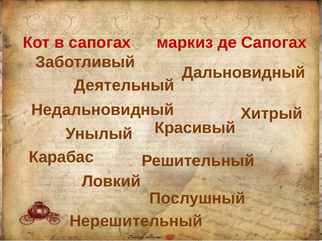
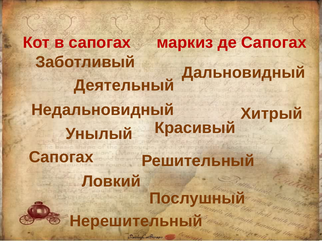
Карабас at (61, 157): Карабас -> Сапогах
